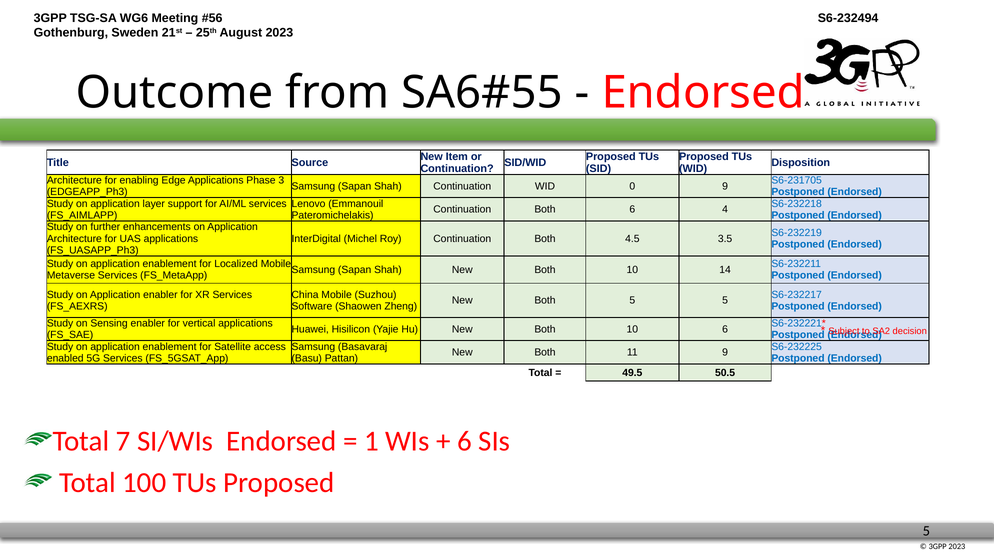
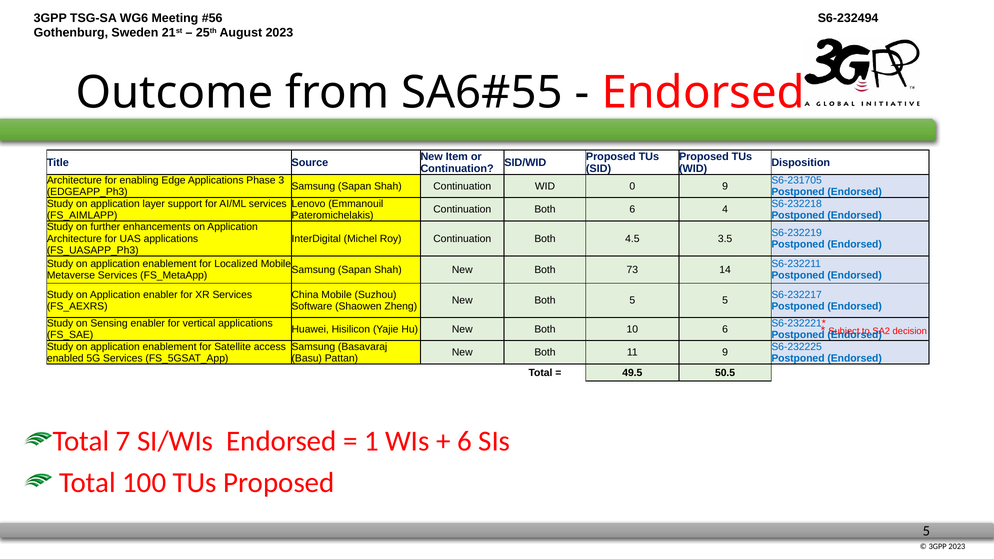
Shah New Both 10: 10 -> 73
